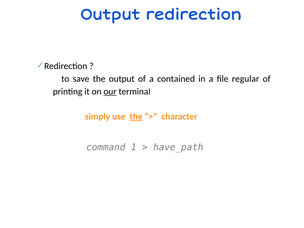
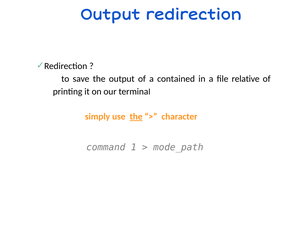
regular: regular -> relative
our underline: present -> none
have_path: have_path -> mode_path
